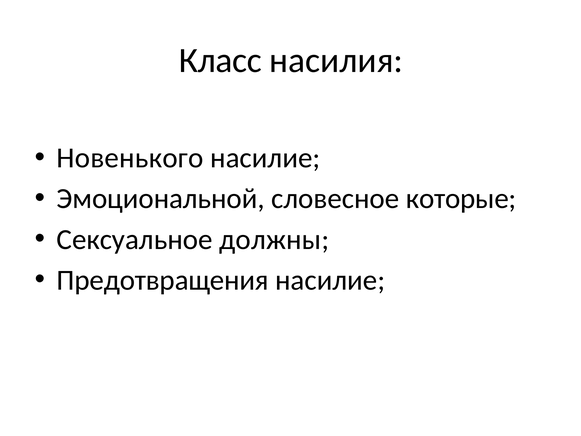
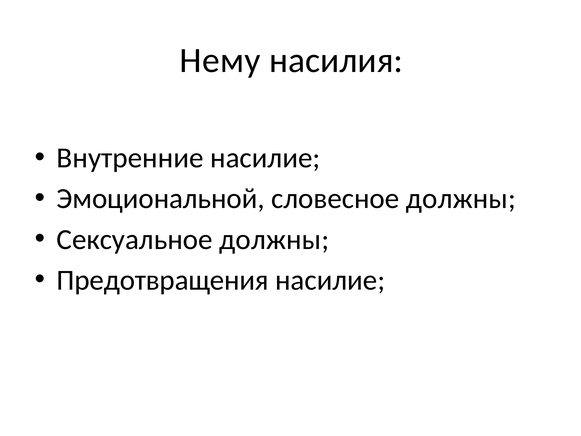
Класс: Класс -> Нему
Новенького: Новенького -> Внутренние
словесное которые: которые -> должны
